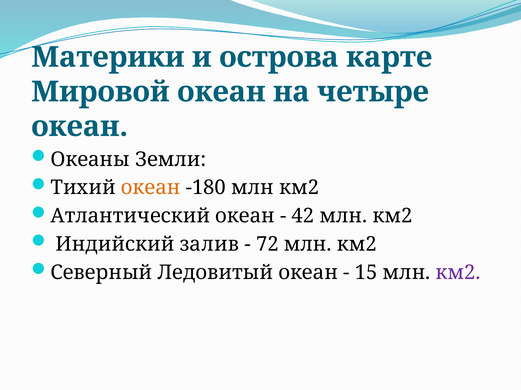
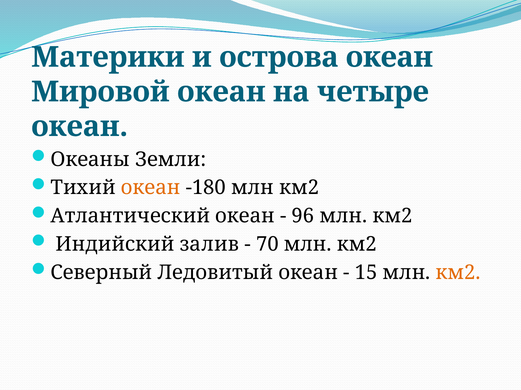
острова карте: карте -> океан
42: 42 -> 96
72: 72 -> 70
км2 at (458, 273) colour: purple -> orange
